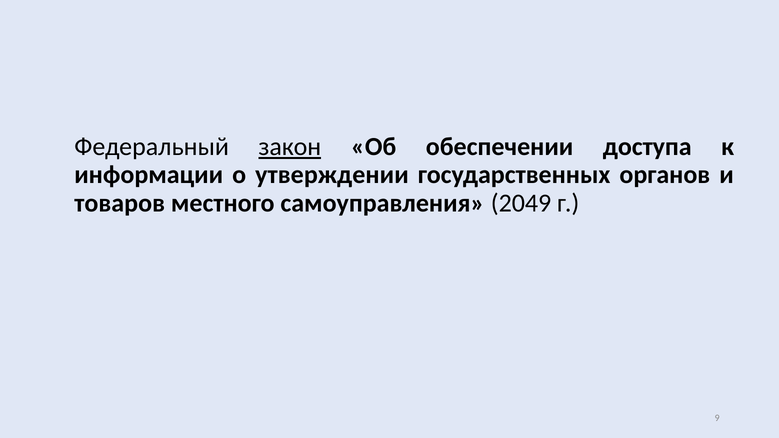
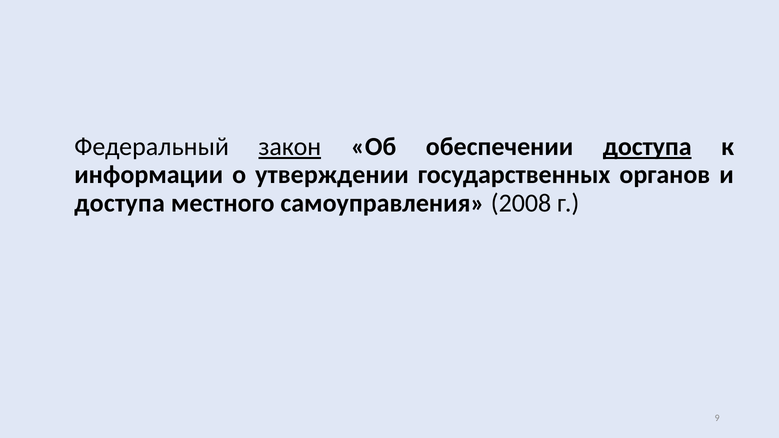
доступа at (647, 147) underline: none -> present
товаров at (120, 203): товаров -> доступа
2049: 2049 -> 2008
